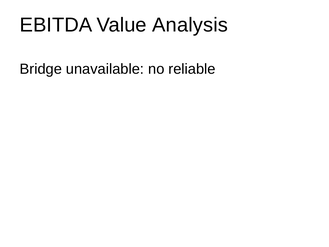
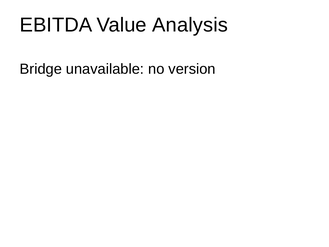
reliable: reliable -> version
